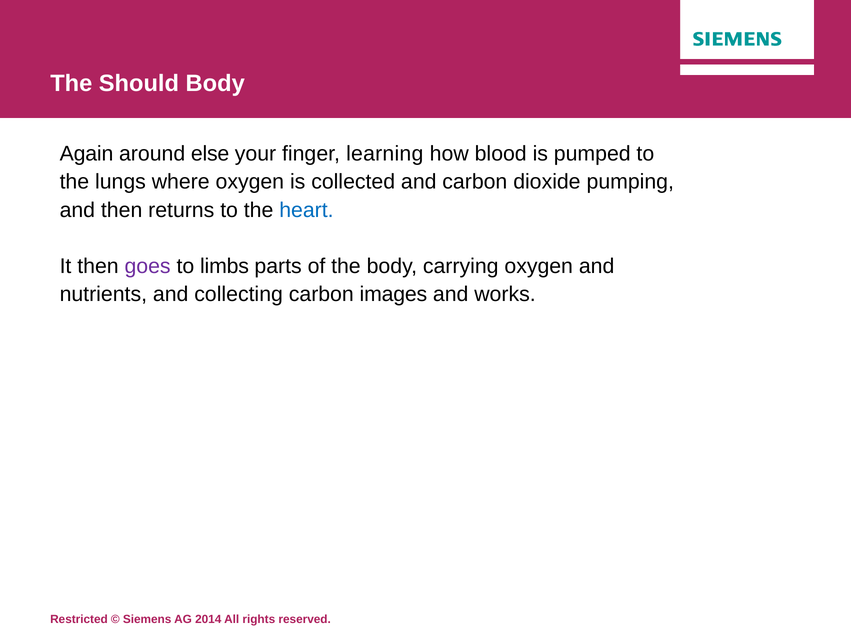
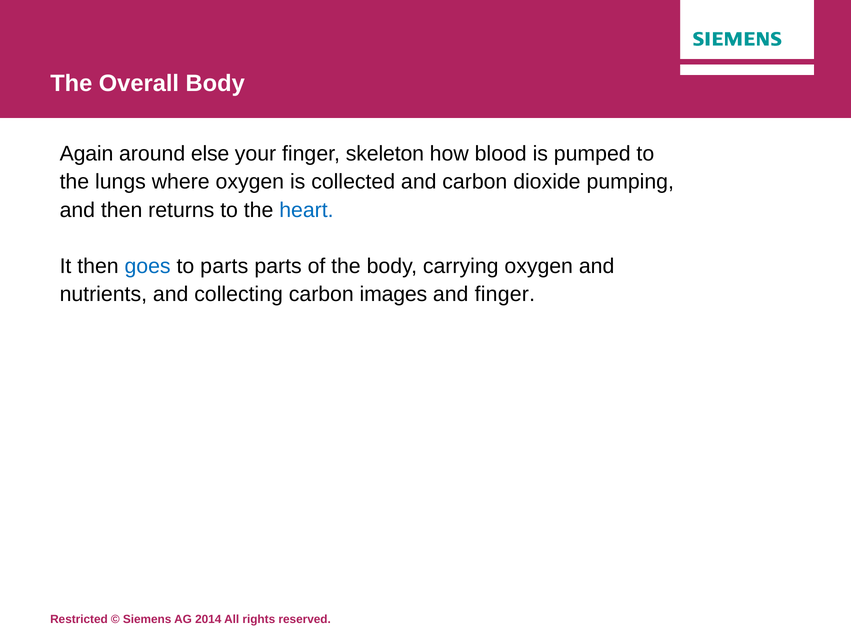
Should: Should -> Overall
learning: learning -> skeleton
goes colour: purple -> blue
to limbs: limbs -> parts
and works: works -> finger
